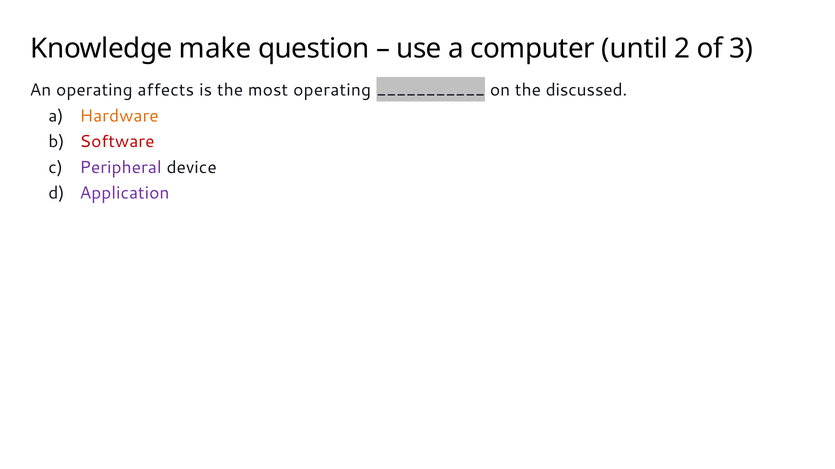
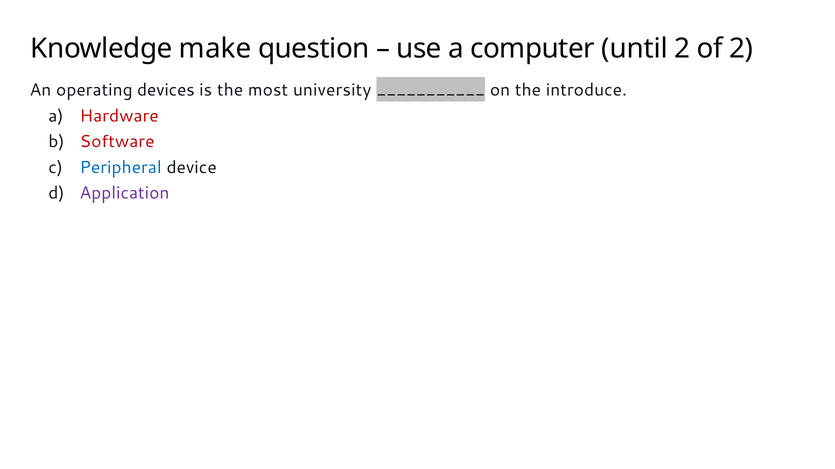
of 3: 3 -> 2
affects: affects -> devices
most operating: operating -> university
discussed: discussed -> introduce
Hardware colour: orange -> red
Peripheral colour: purple -> blue
